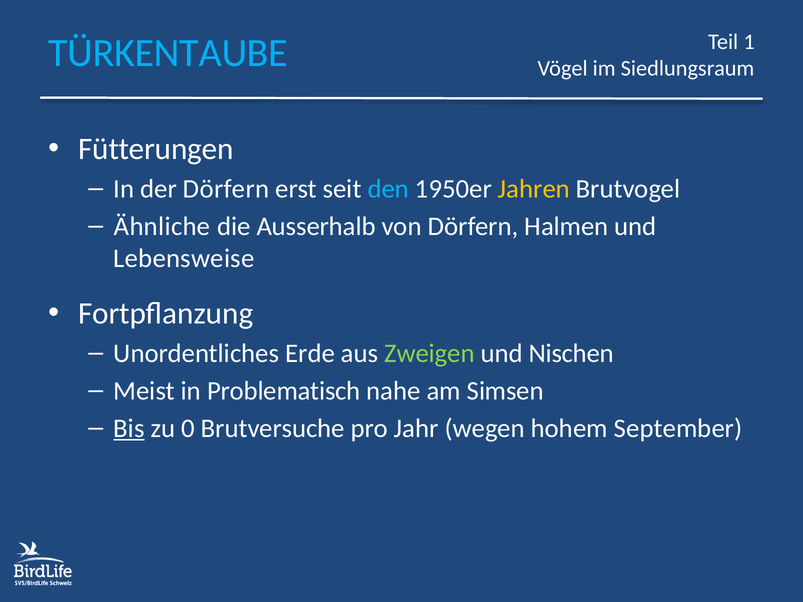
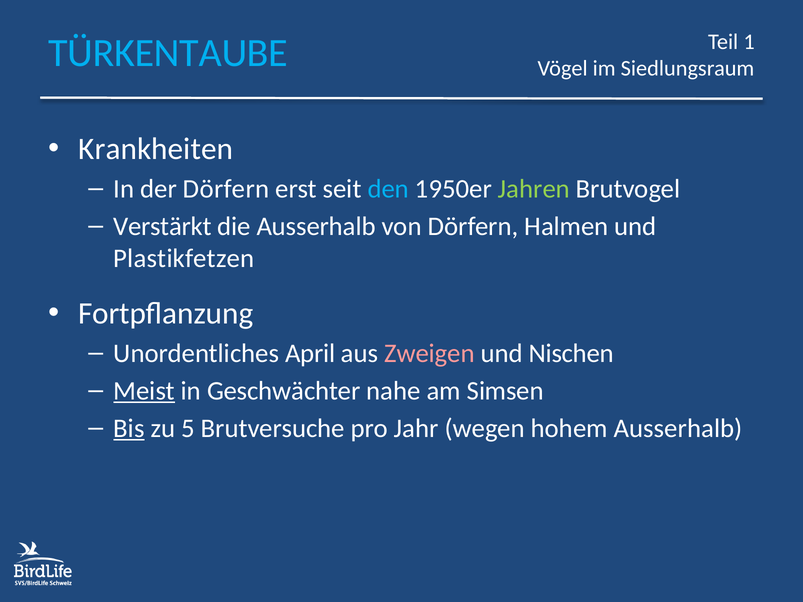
Fütterungen: Fütterungen -> Krankheiten
Jahren colour: yellow -> light green
Ähnliche: Ähnliche -> Verstärkt
Lebensweise: Lebensweise -> Plastikfetzen
Erde: Erde -> April
Zweigen colour: light green -> pink
Meist underline: none -> present
Problematisch: Problematisch -> Geschwächter
0: 0 -> 5
hohem September: September -> Ausserhalb
